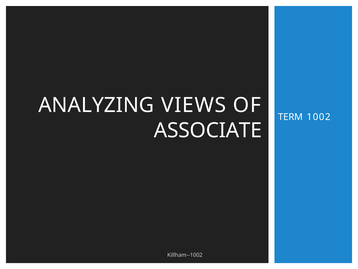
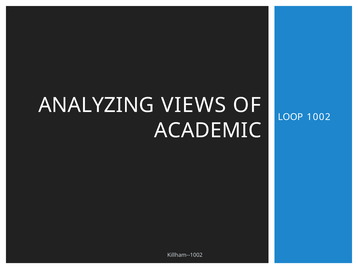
TERM: TERM -> LOOP
ASSOCIATE: ASSOCIATE -> ACADEMIC
